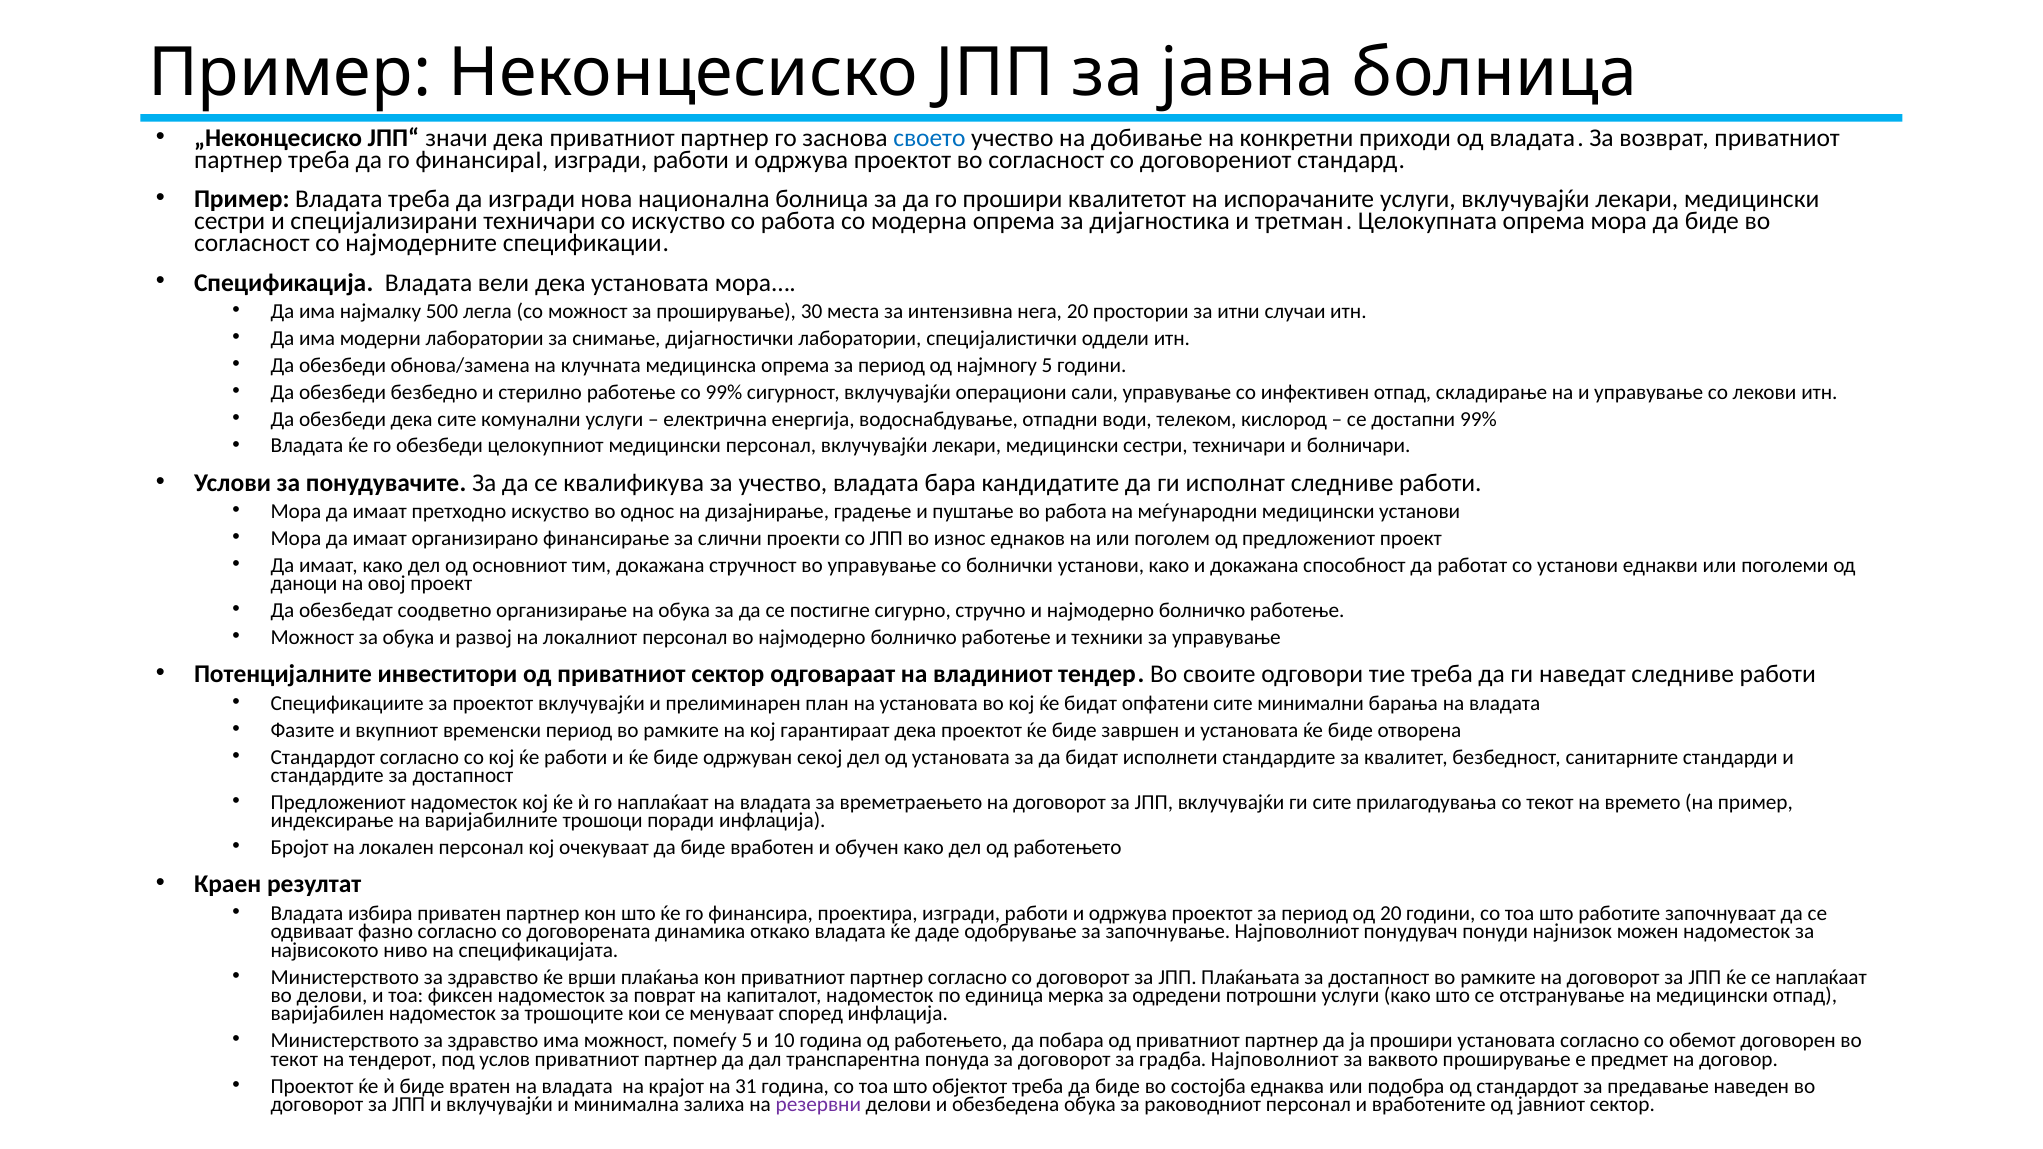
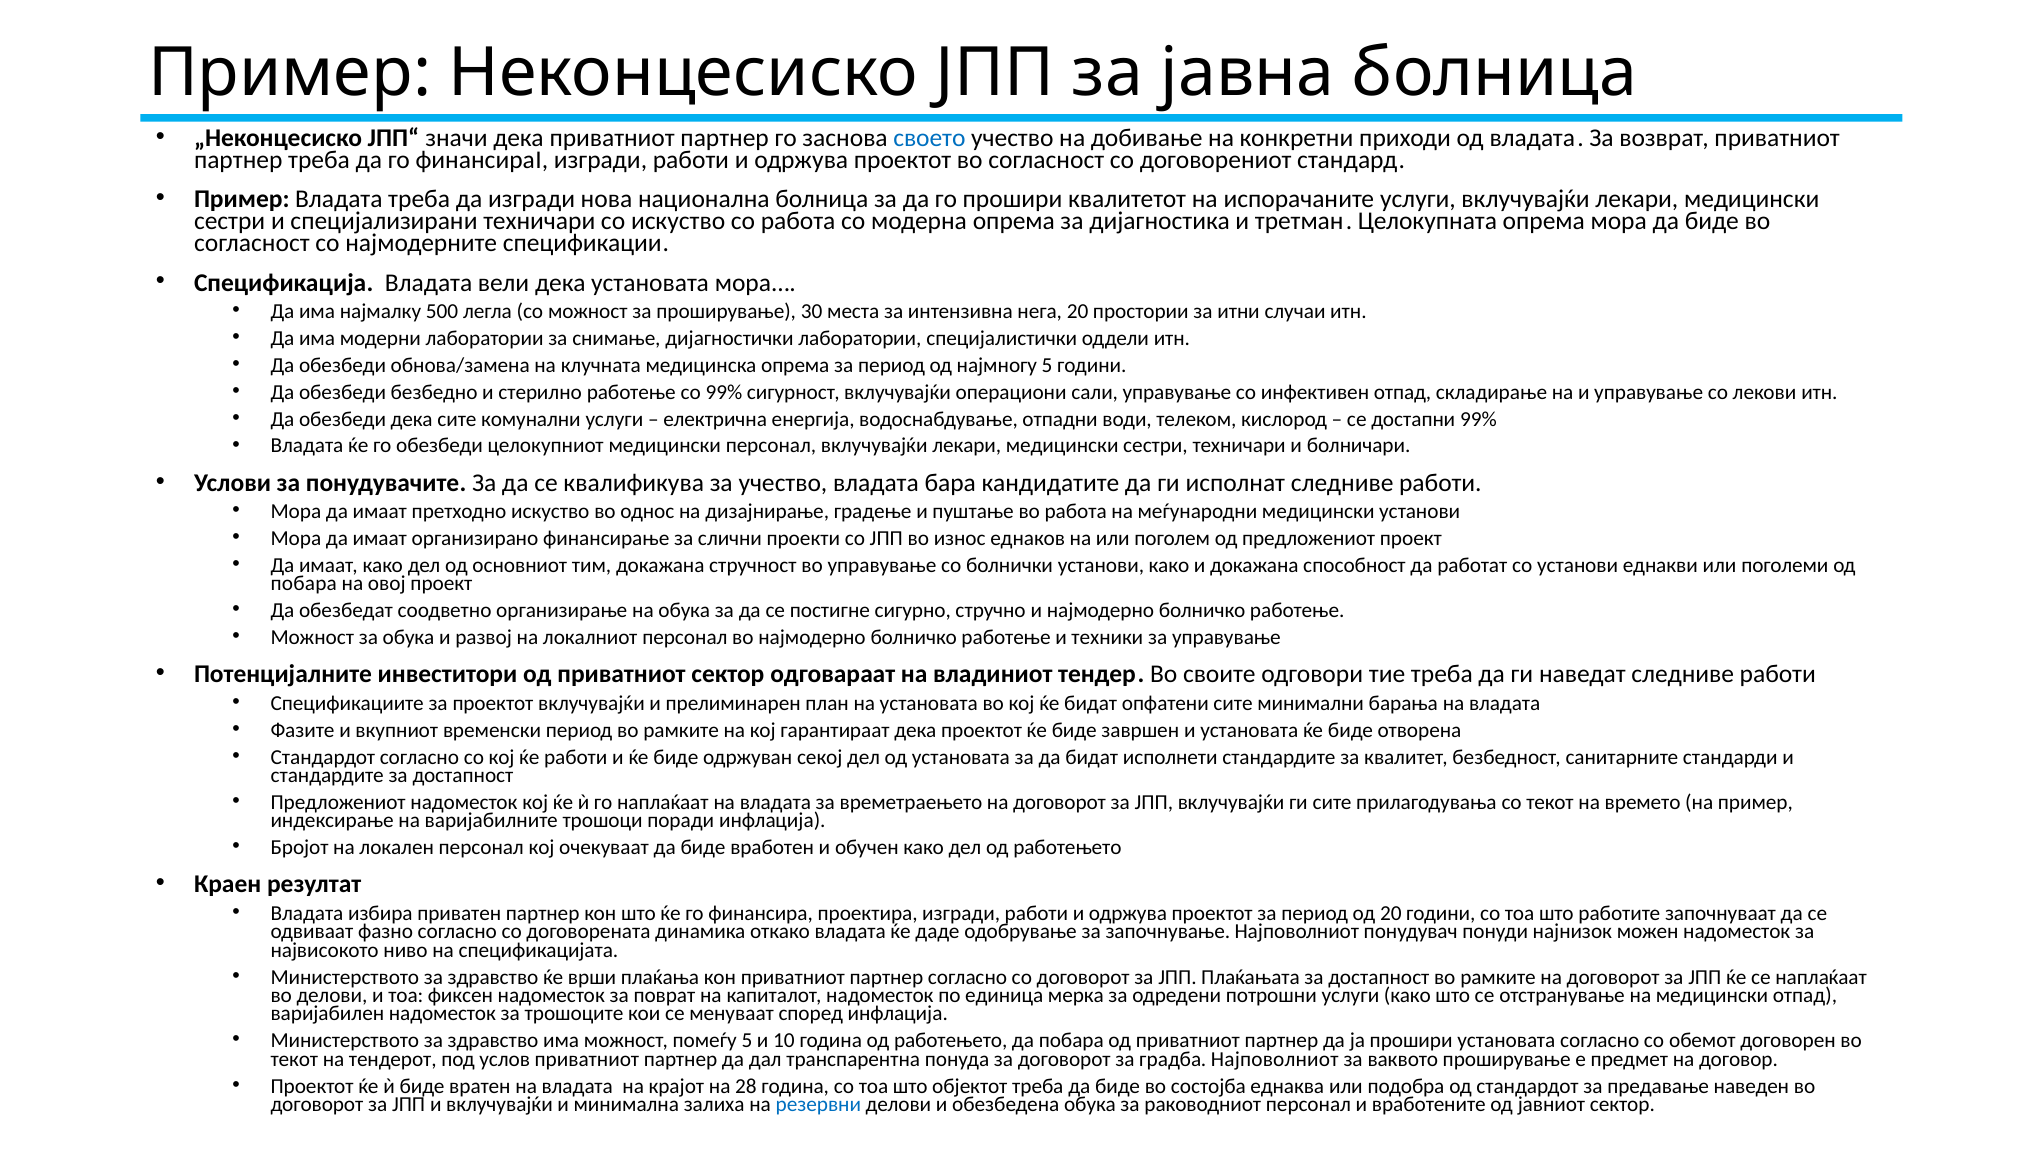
даноци at (304, 584): даноци -> побара
31: 31 -> 28
резервни colour: purple -> blue
